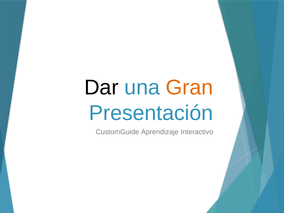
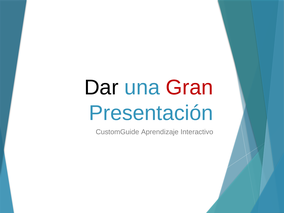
Gran colour: orange -> red
